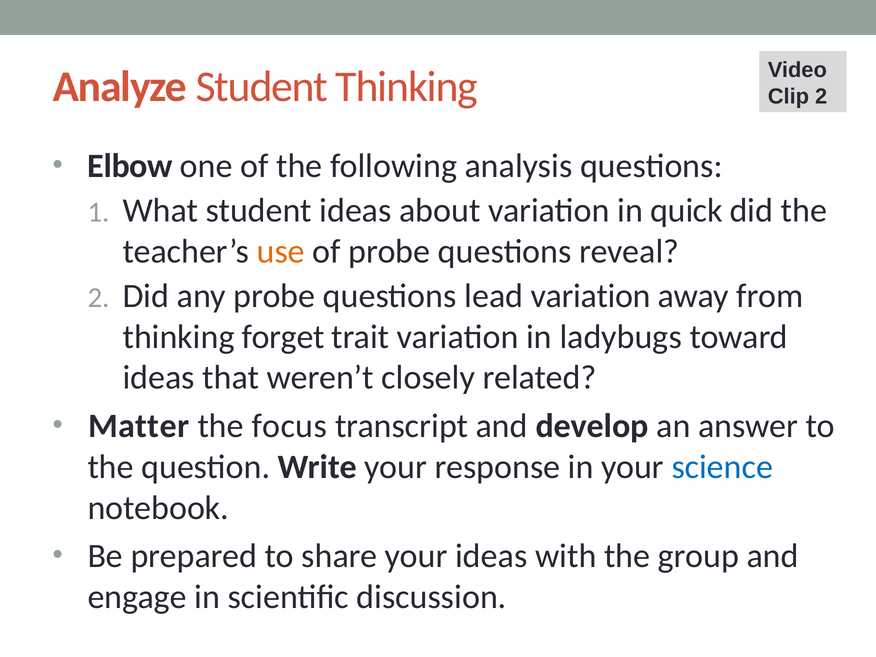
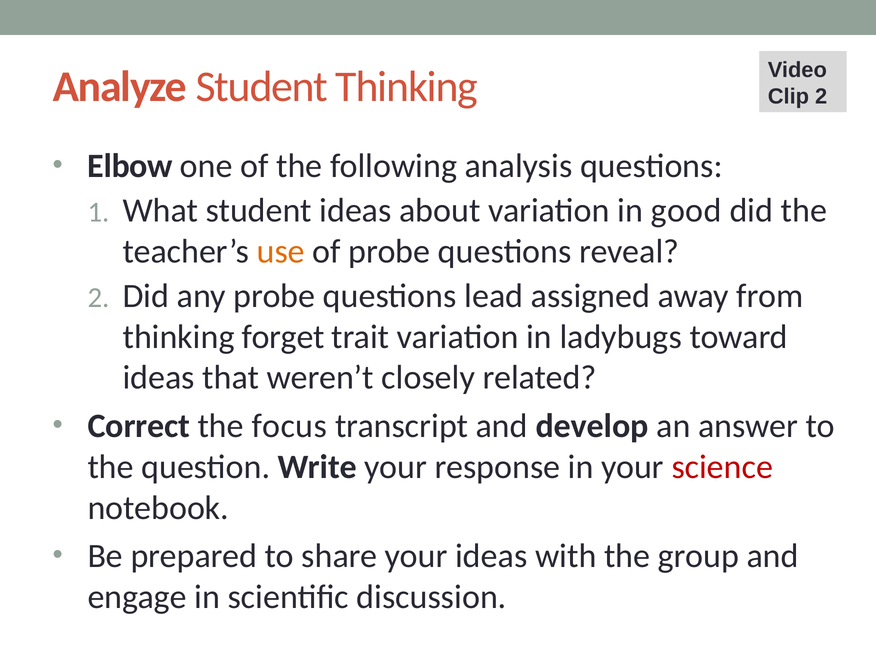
quick: quick -> good
lead variation: variation -> assigned
Matter: Matter -> Correct
science colour: blue -> red
